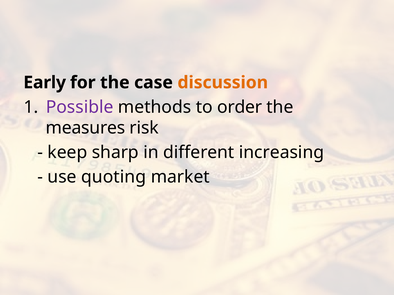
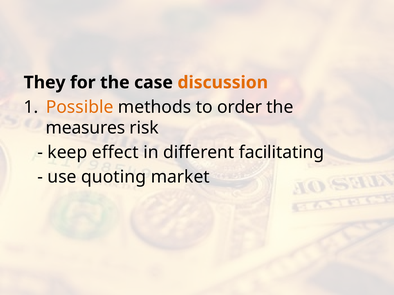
Early: Early -> They
Possible colour: purple -> orange
sharp: sharp -> effect
increasing: increasing -> facilitating
